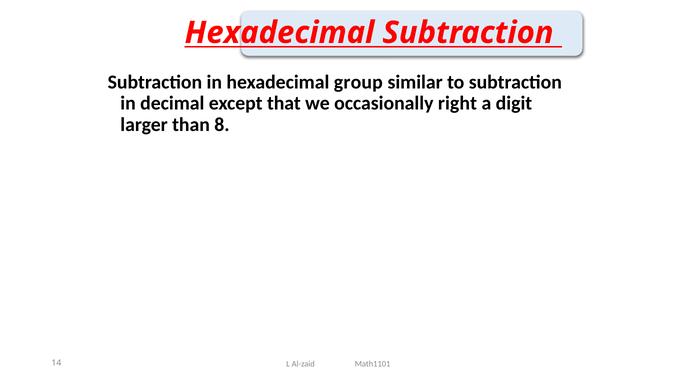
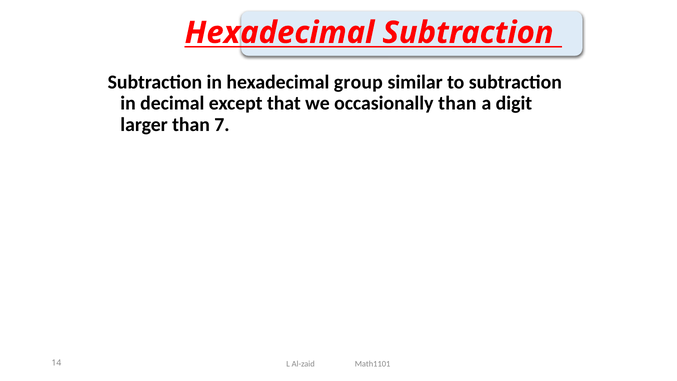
occasionally right: right -> than
8: 8 -> 7
